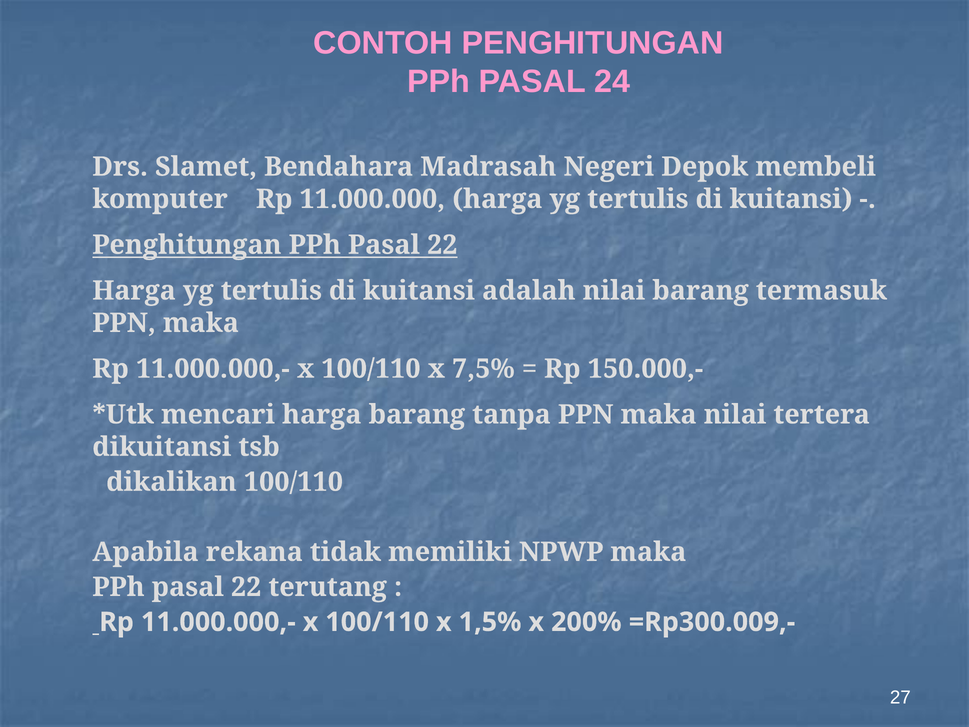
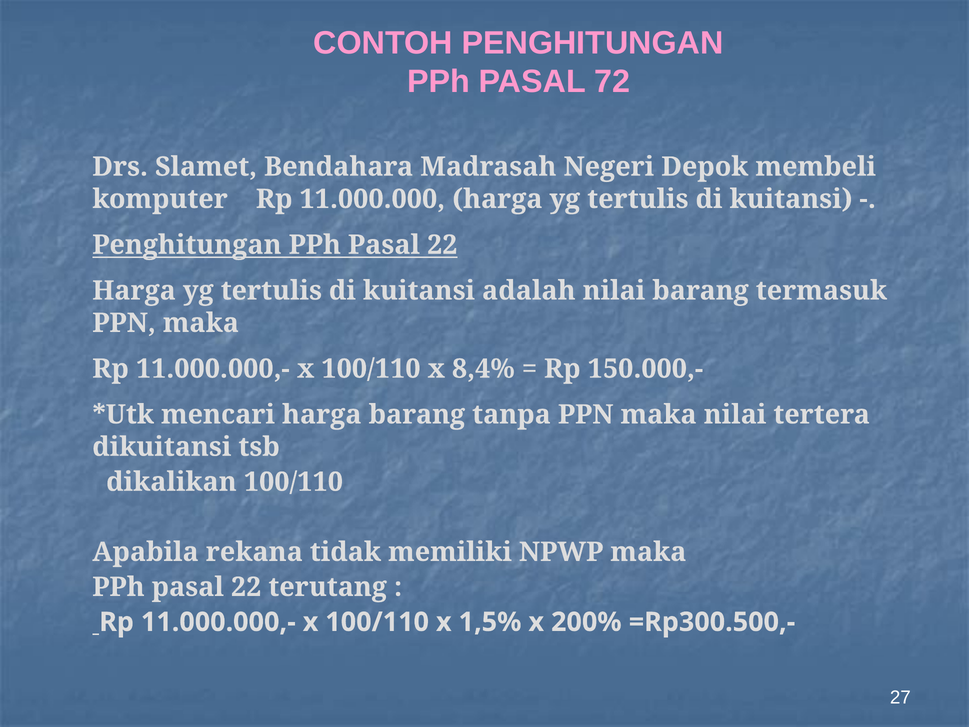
24: 24 -> 72
7,5%: 7,5% -> 8,4%
=Rp300.009,-: =Rp300.009,- -> =Rp300.500,-
